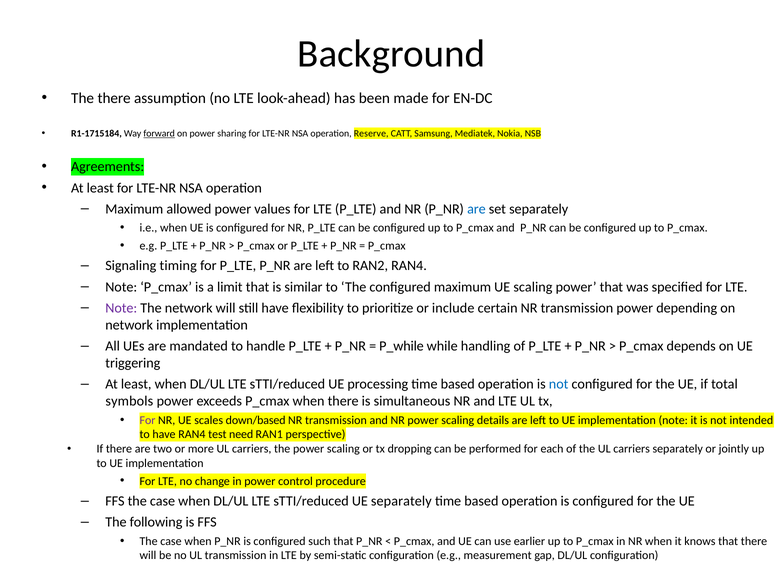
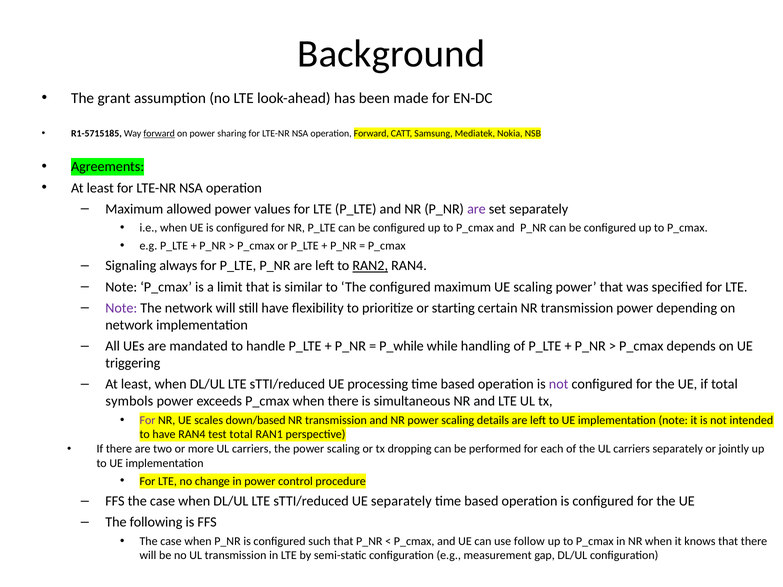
The there: there -> grant
R1-1715184: R1-1715184 -> R1-5715185
operation Reserve: Reserve -> Forward
are at (476, 209) colour: blue -> purple
timing: timing -> always
RAN2 underline: none -> present
include: include -> starting
not at (559, 384) colour: blue -> purple
test need: need -> total
earlier: earlier -> follow
